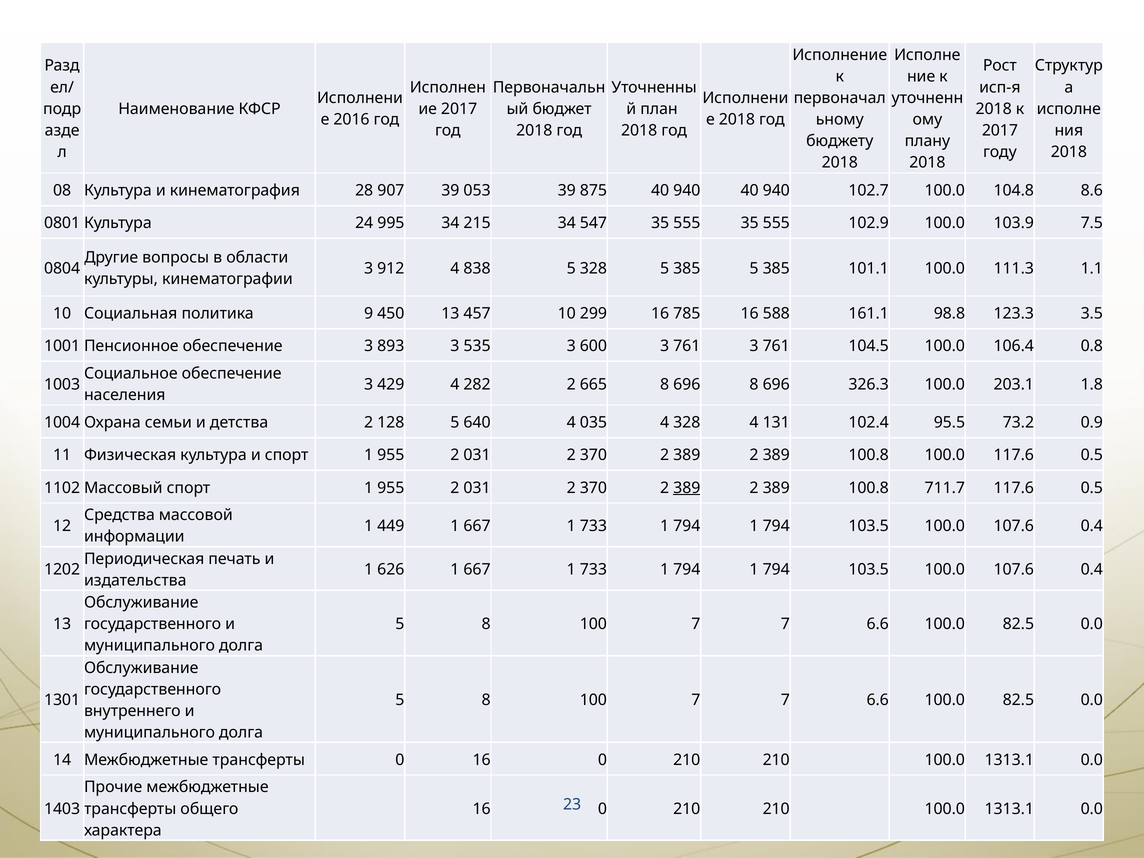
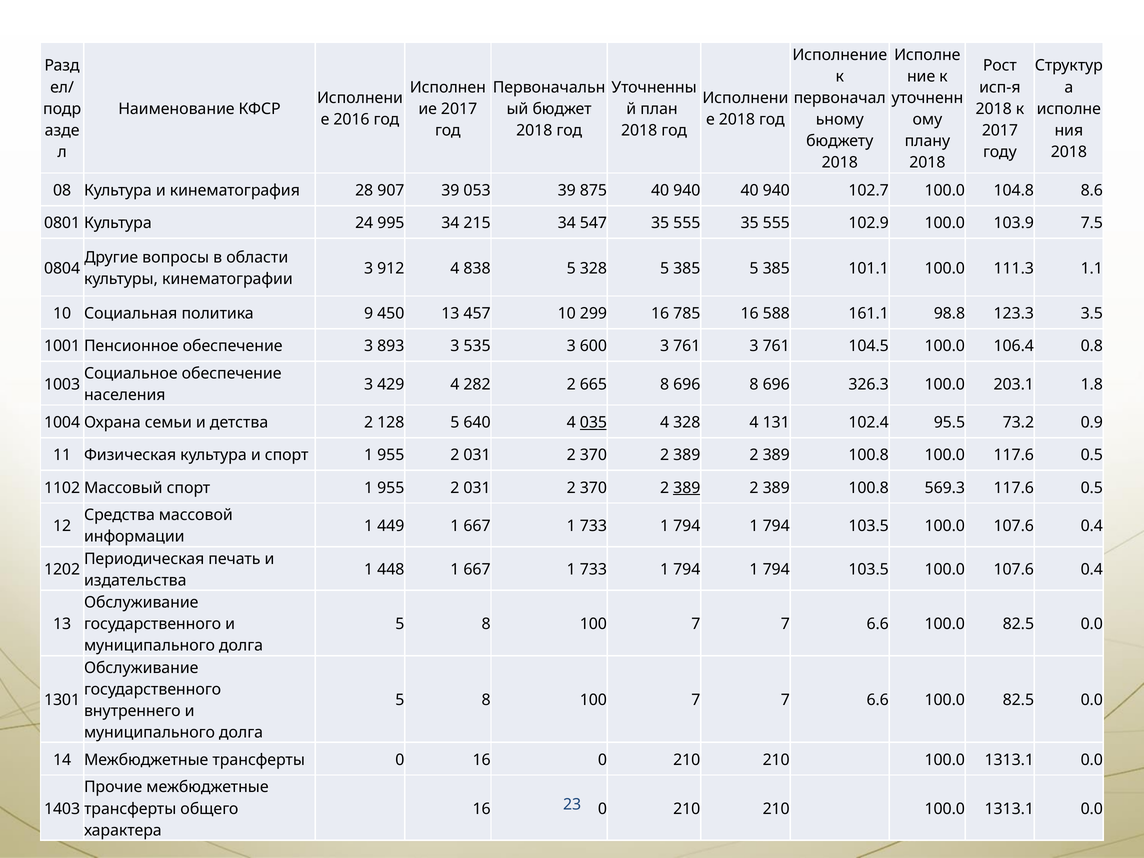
035 underline: none -> present
711.7: 711.7 -> 569.3
626: 626 -> 448
